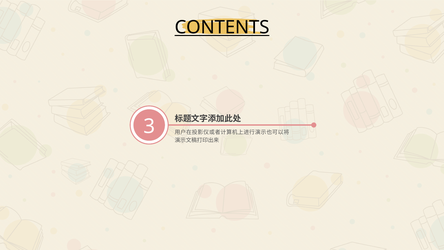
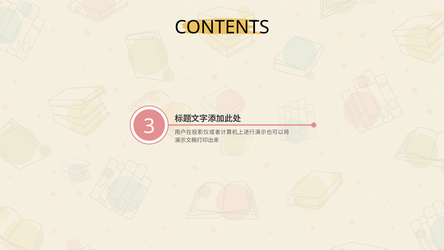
CONTENTS underline: present -> none
